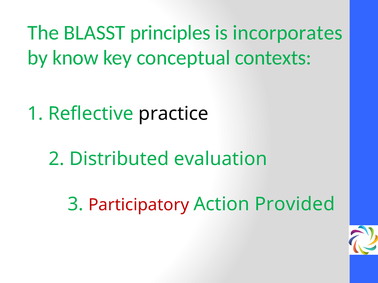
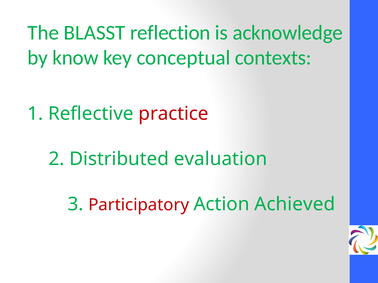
principles: principles -> reflection
incorporates: incorporates -> acknowledge
practice colour: black -> red
Provided: Provided -> Achieved
